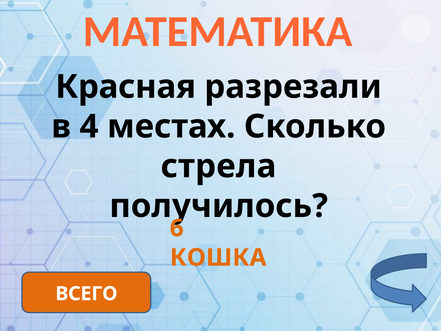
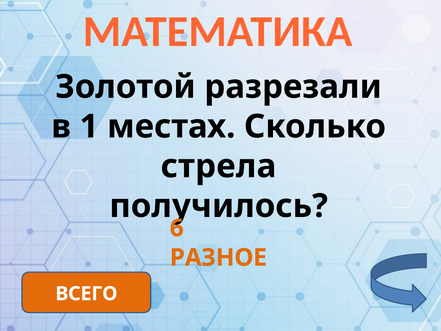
Красная: Красная -> Золотой
4: 4 -> 1
КОШКА: КОШКА -> РАЗНОЕ
